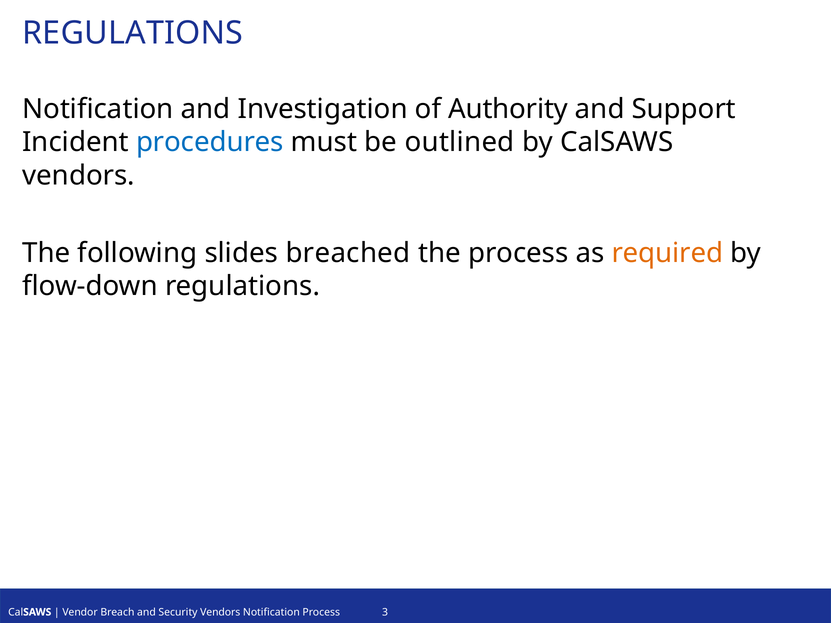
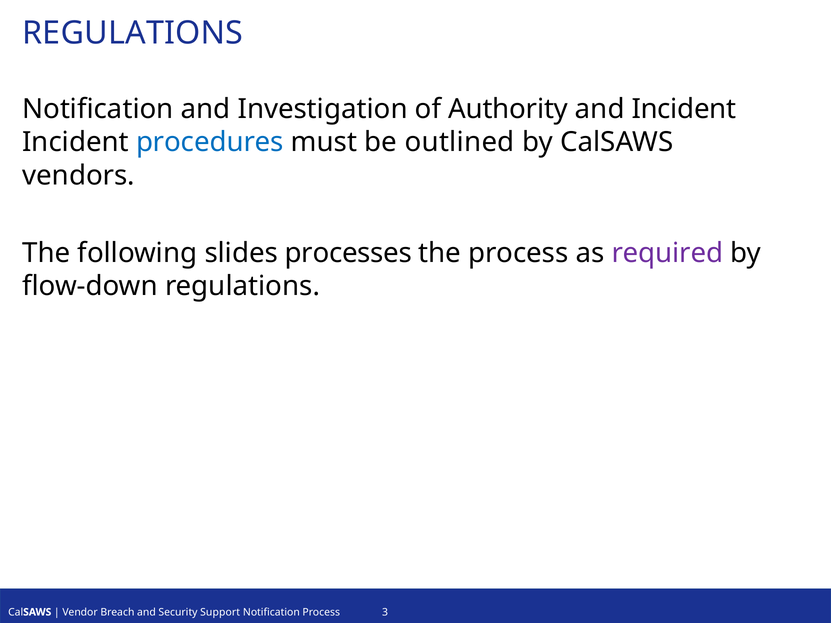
and Support: Support -> Incident
breached: breached -> processes
required colour: orange -> purple
Security Vendors: Vendors -> Support
